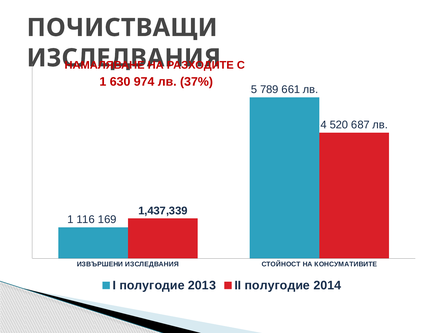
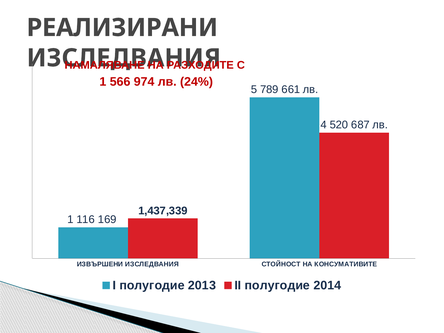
ПОЧИСТВАЩИ: ПОЧИСТВАЩИ -> РЕАЛИЗИРАНИ
630: 630 -> 566
37%: 37% -> 24%
